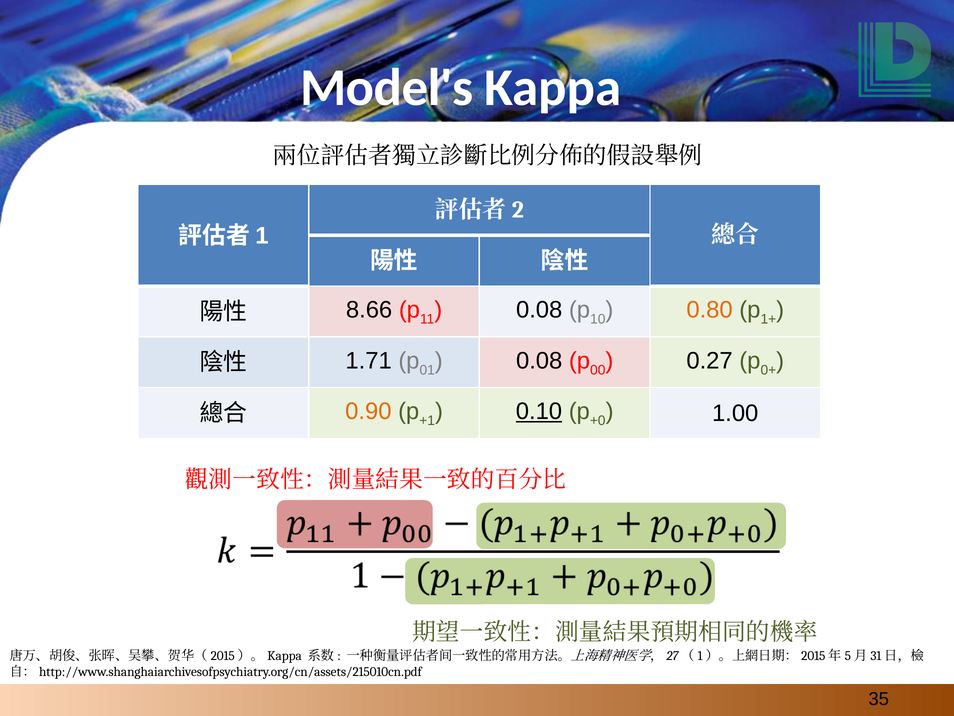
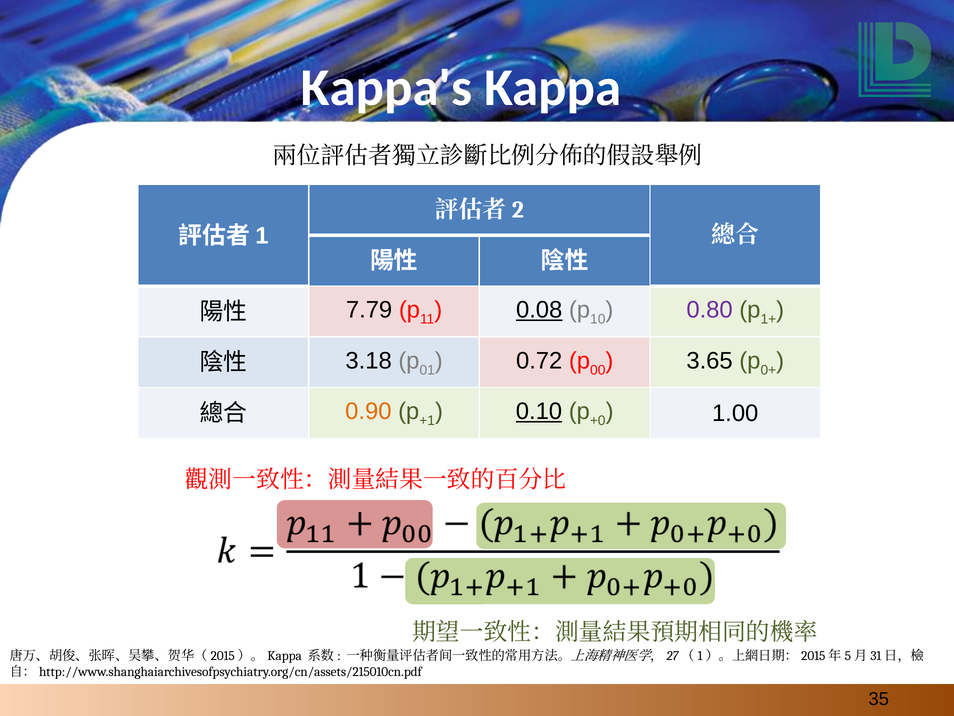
Model's: Model's -> Kappa's
8.66: 8.66 -> 7.79
0.08 at (539, 310) underline: none -> present
0.80 colour: orange -> purple
1.71: 1.71 -> 3.18
0.08 at (539, 360): 0.08 -> 0.72
0.27: 0.27 -> 3.65
